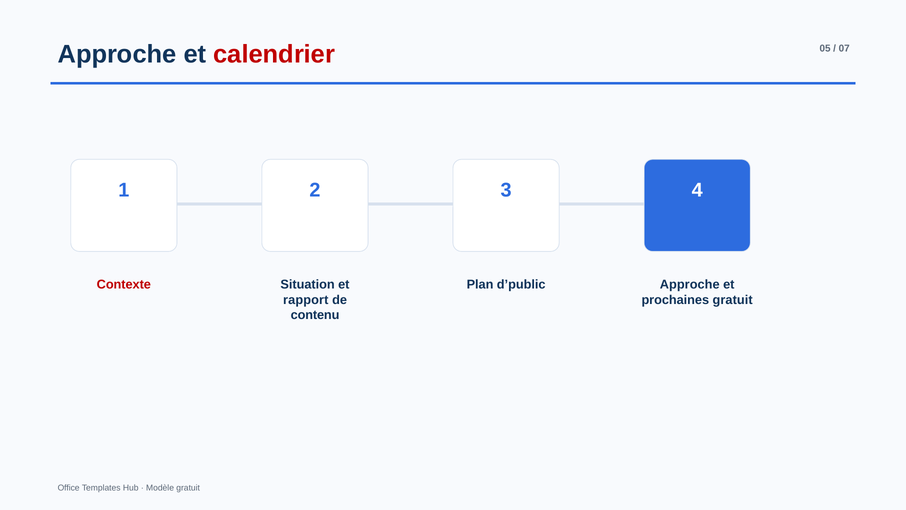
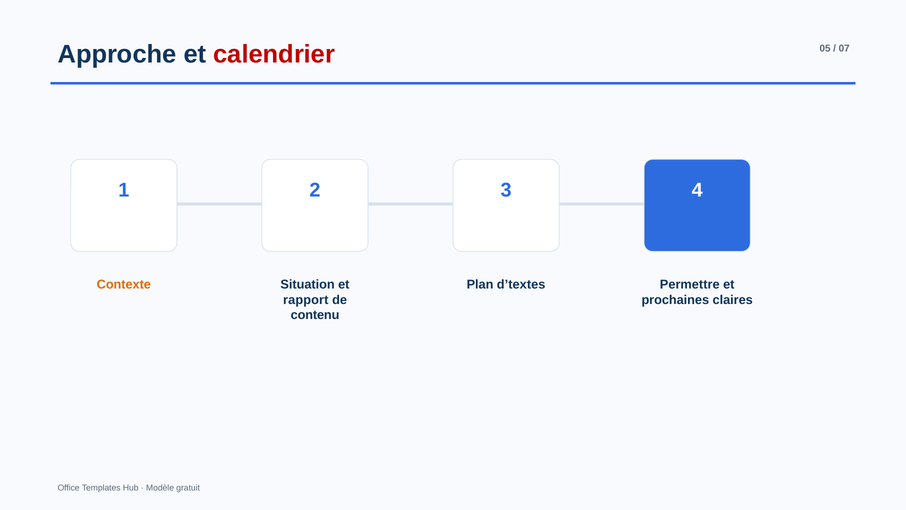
Contexte colour: red -> orange
d’public: d’public -> d’textes
Approche at (690, 284): Approche -> Permettre
prochaines gratuit: gratuit -> claires
